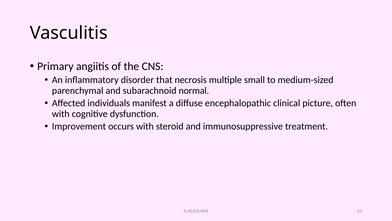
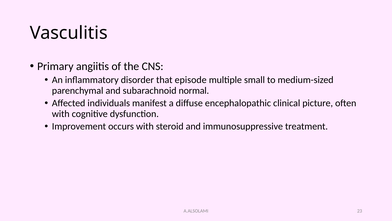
necrosis: necrosis -> episode
